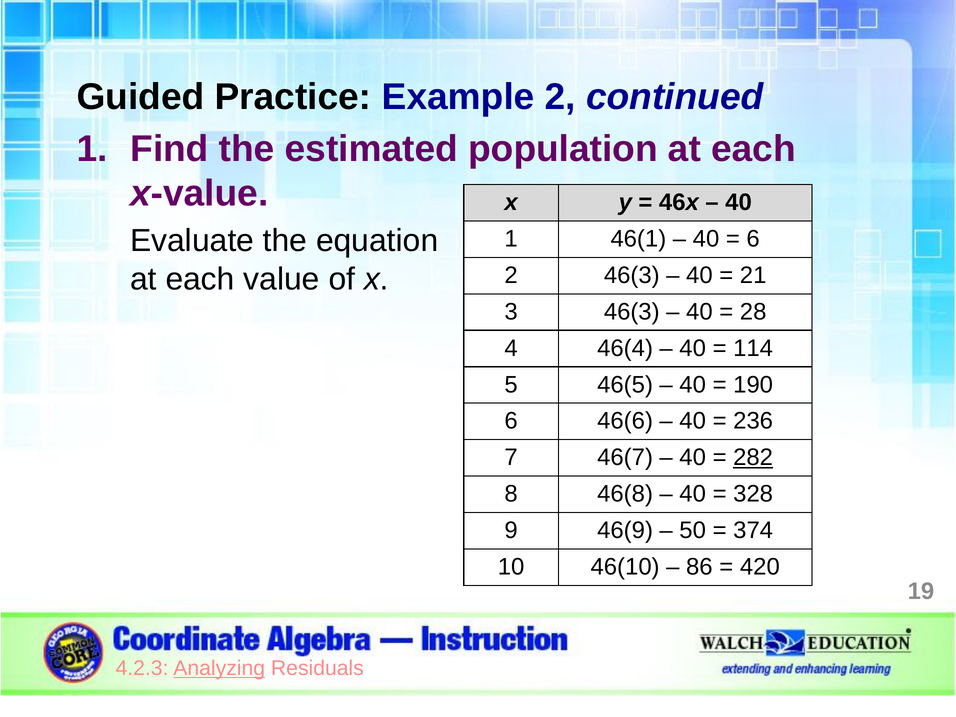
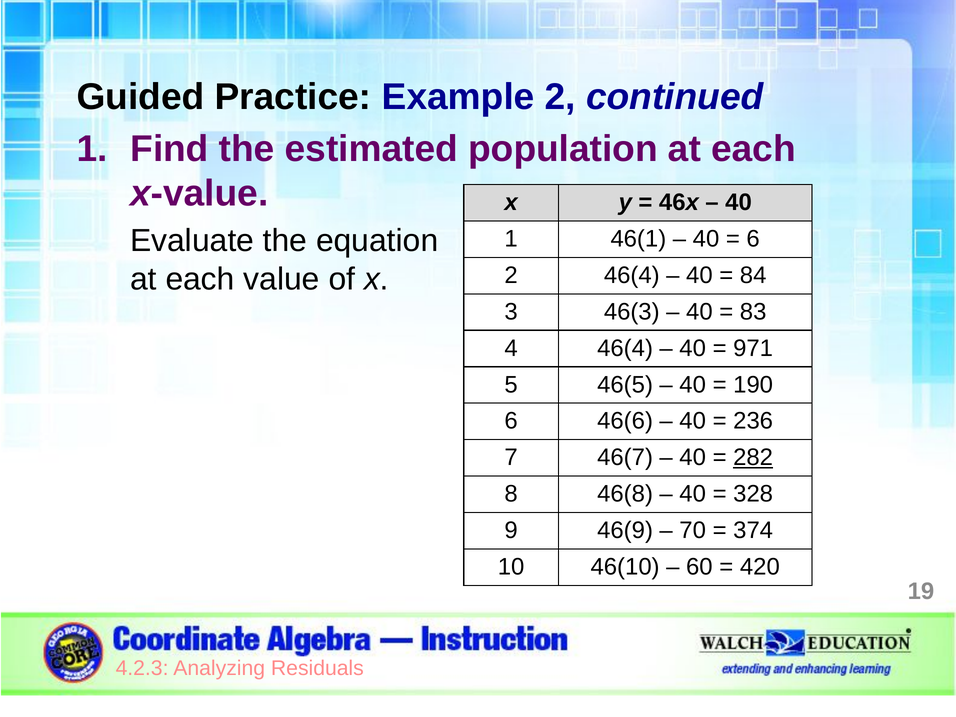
2 46(3: 46(3 -> 46(4
21: 21 -> 84
28: 28 -> 83
114: 114 -> 971
50: 50 -> 70
86: 86 -> 60
Analyzing underline: present -> none
